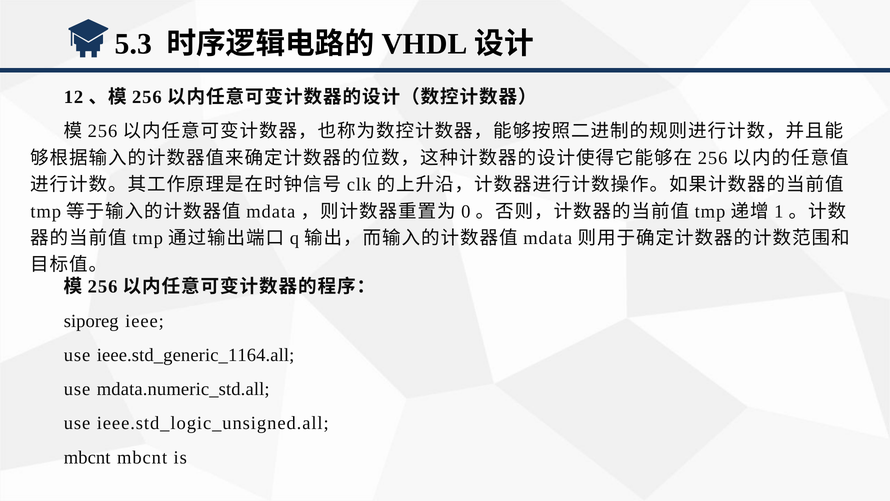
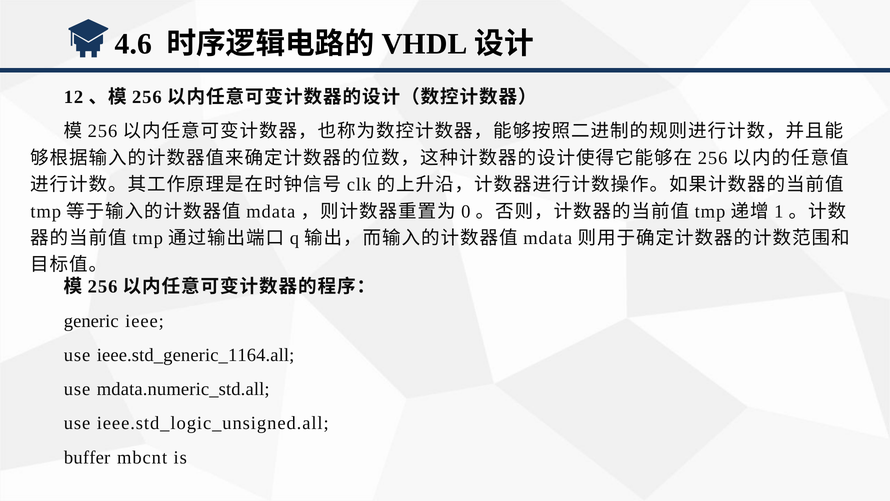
5.3: 5.3 -> 4.6
siporeg: siporeg -> generic
mbcnt at (87, 457): mbcnt -> buffer
